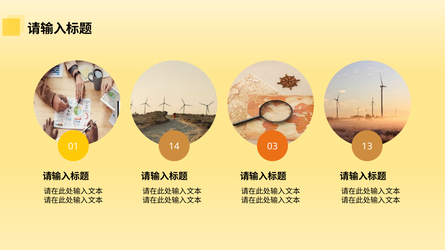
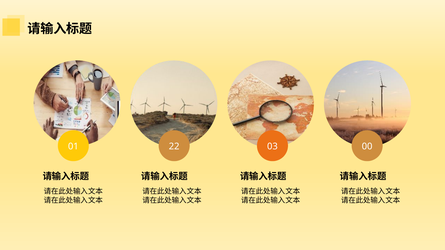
14: 14 -> 22
13: 13 -> 00
